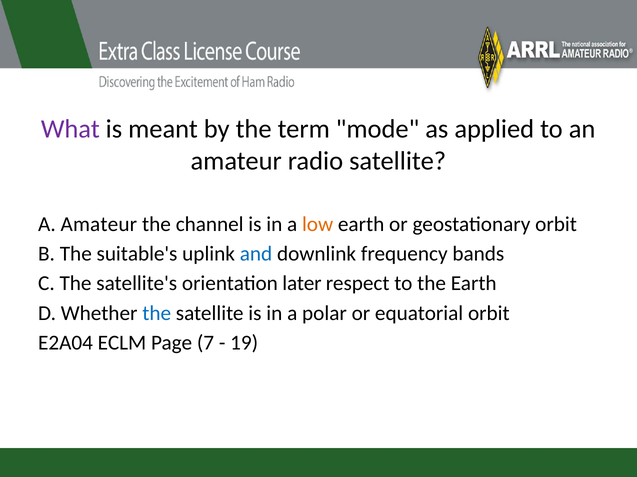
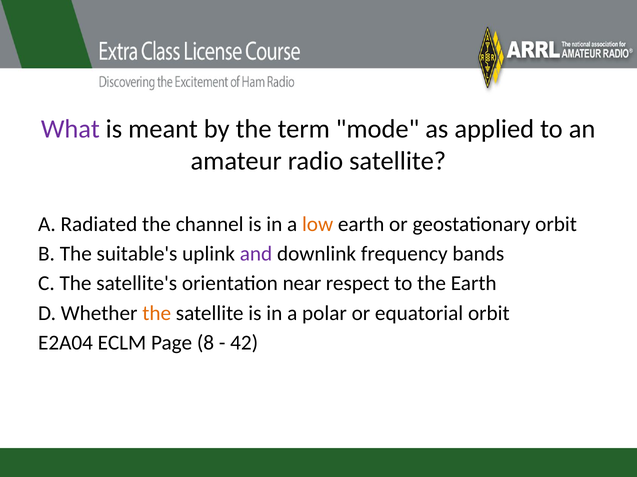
A Amateur: Amateur -> Radiated
and colour: blue -> purple
later: later -> near
the at (157, 314) colour: blue -> orange
7: 7 -> 8
19: 19 -> 42
